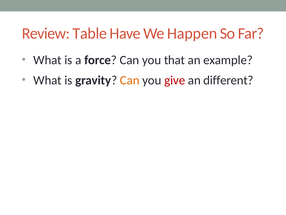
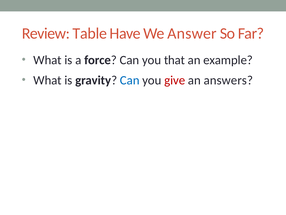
Happen: Happen -> Answer
Can at (130, 80) colour: orange -> blue
different: different -> answers
